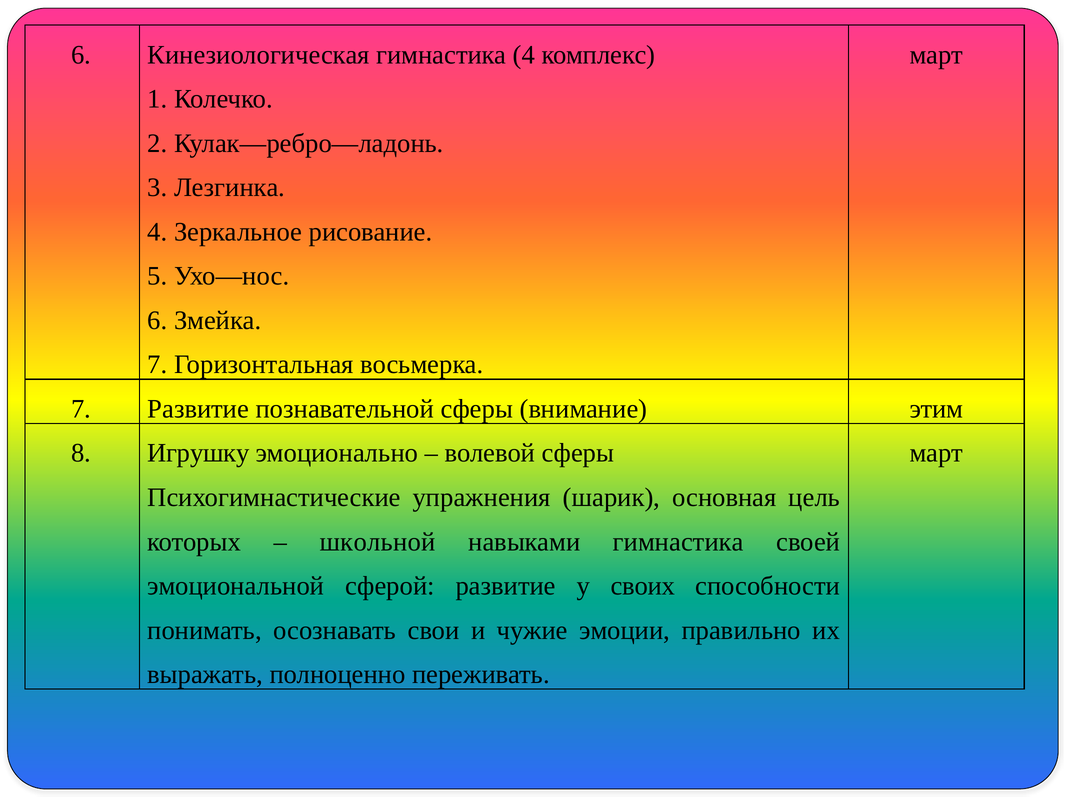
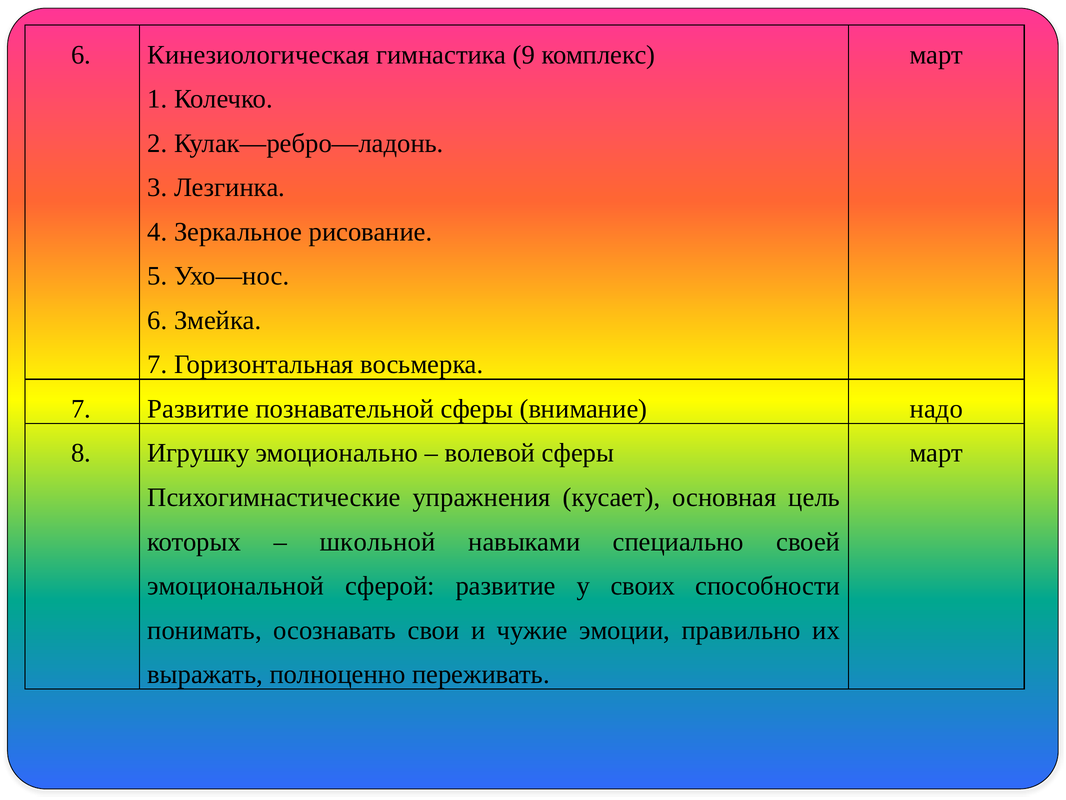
гимнастика 4: 4 -> 9
этим: этим -> надо
шарик: шарик -> кусает
навыками гимнастика: гимнастика -> специально
